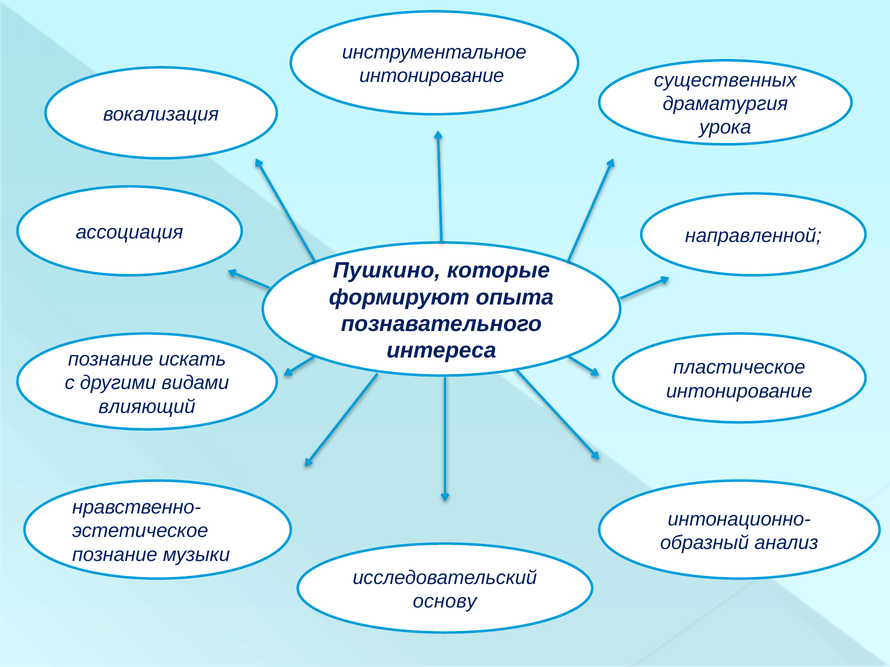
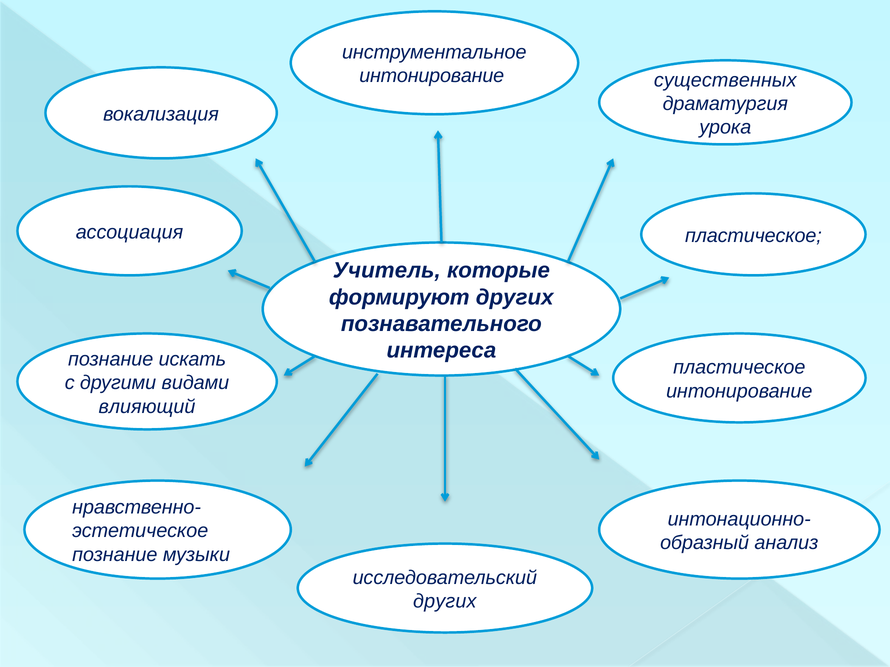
направленной at (753, 236): направленной -> пластическое
Пушкино: Пушкино -> Учитель
формируют опыта: опыта -> других
основу at (445, 602): основу -> других
